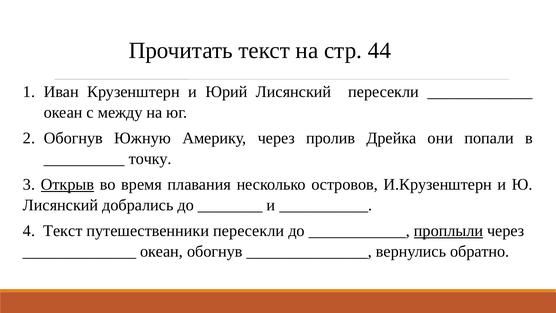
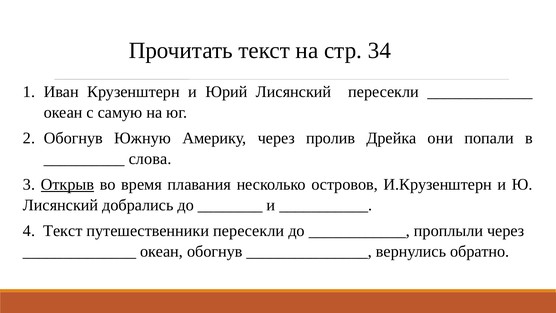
44: 44 -> 34
между: между -> самую
точку: точку -> слова
проплыли underline: present -> none
